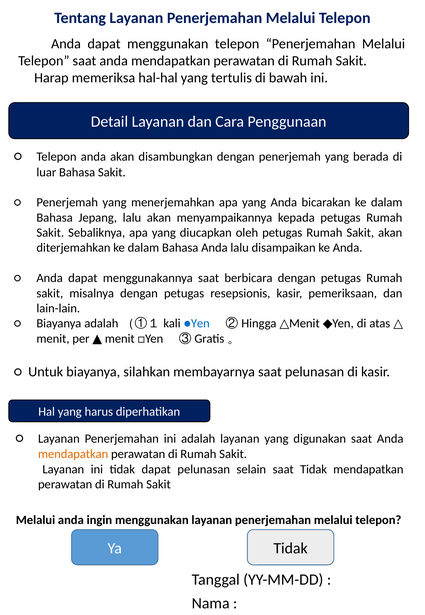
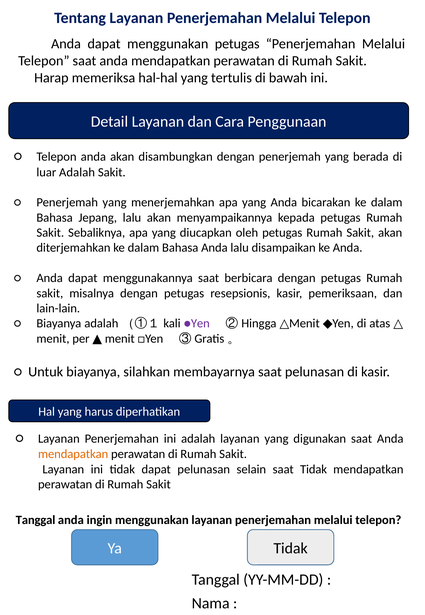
menggunakan telepon: telepon -> petugas
luar Bahasa: Bahasa -> Adalah
●Yen colour: blue -> purple
Melalui at (36, 519): Melalui -> Tanggal
